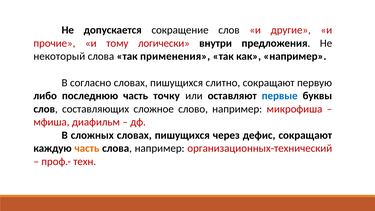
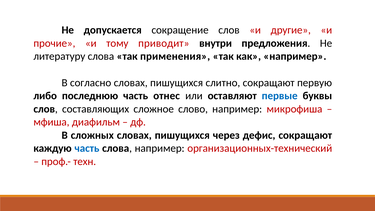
логически: логически -> приводит
некоторый: некоторый -> литературу
точку: точку -> отнес
часть at (87, 148) colour: orange -> blue
